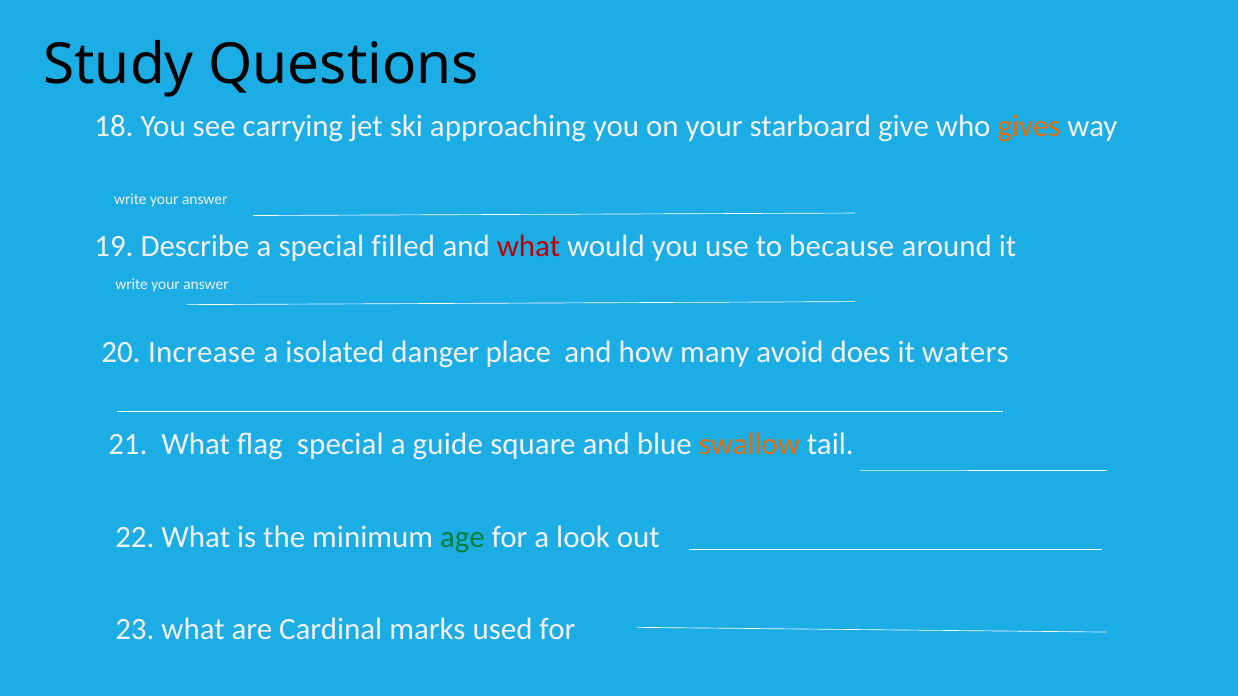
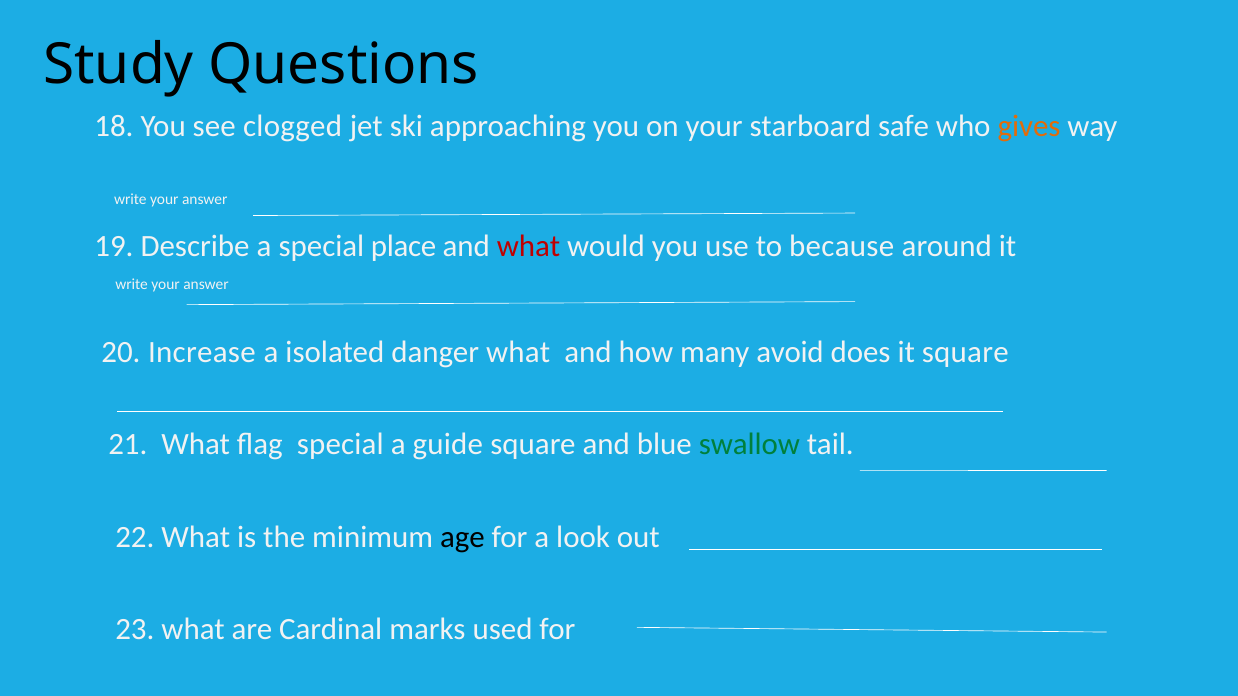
carrying: carrying -> clogged
give: give -> safe
filled: filled -> place
danger place: place -> what
it waters: waters -> square
swallow colour: orange -> green
age colour: green -> black
